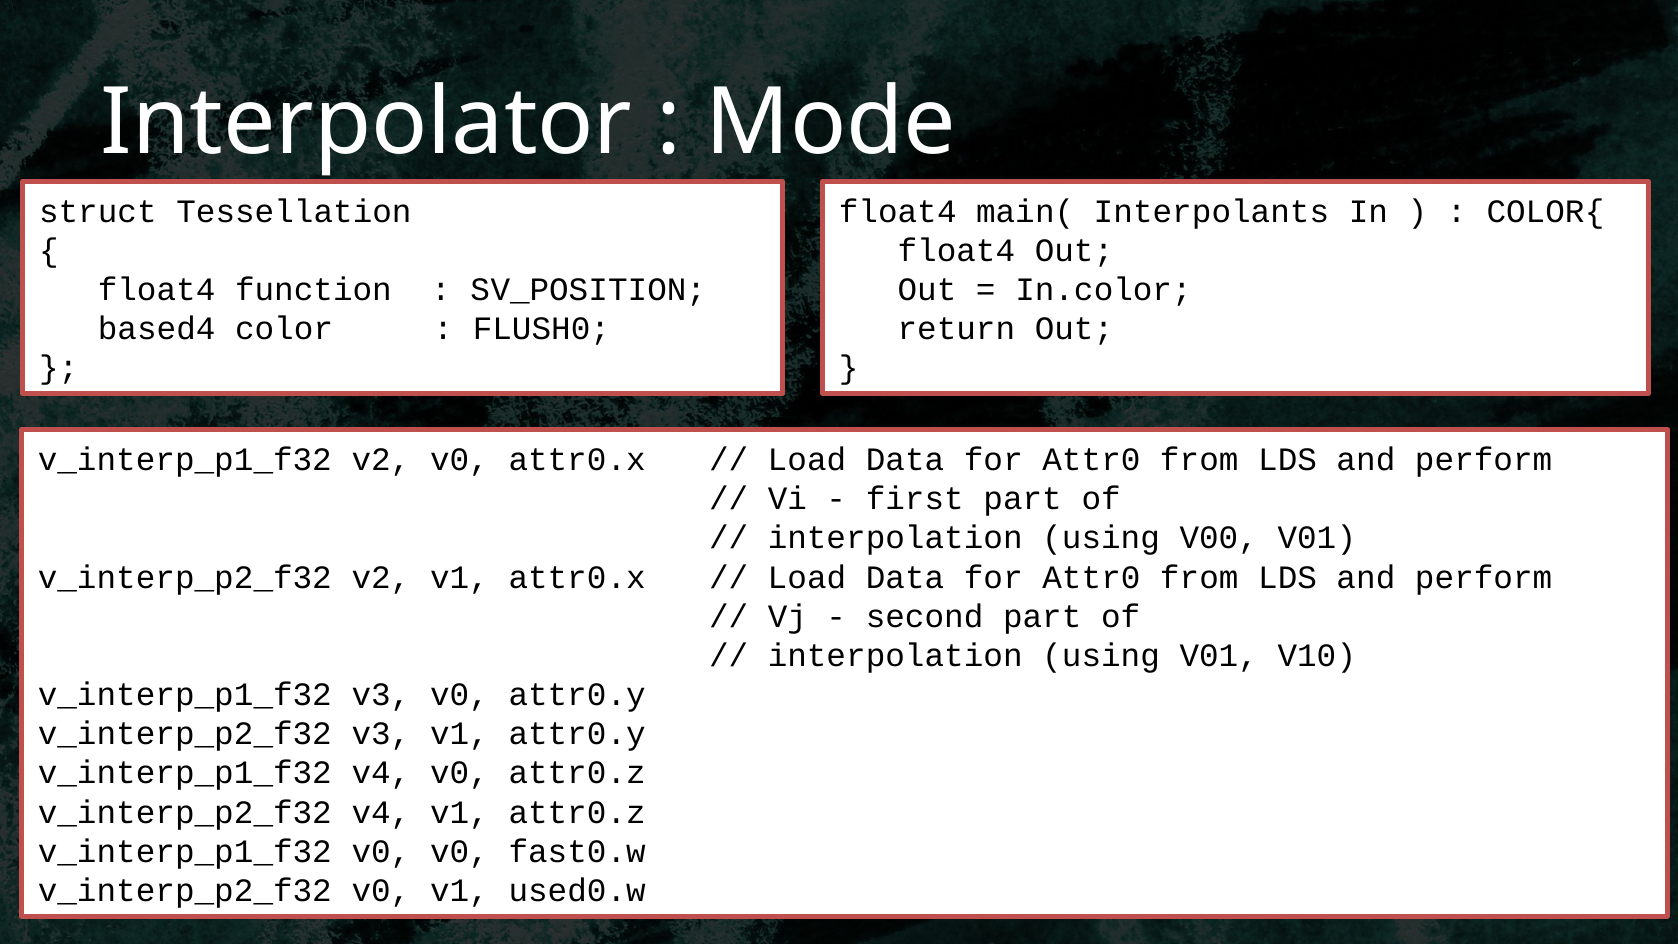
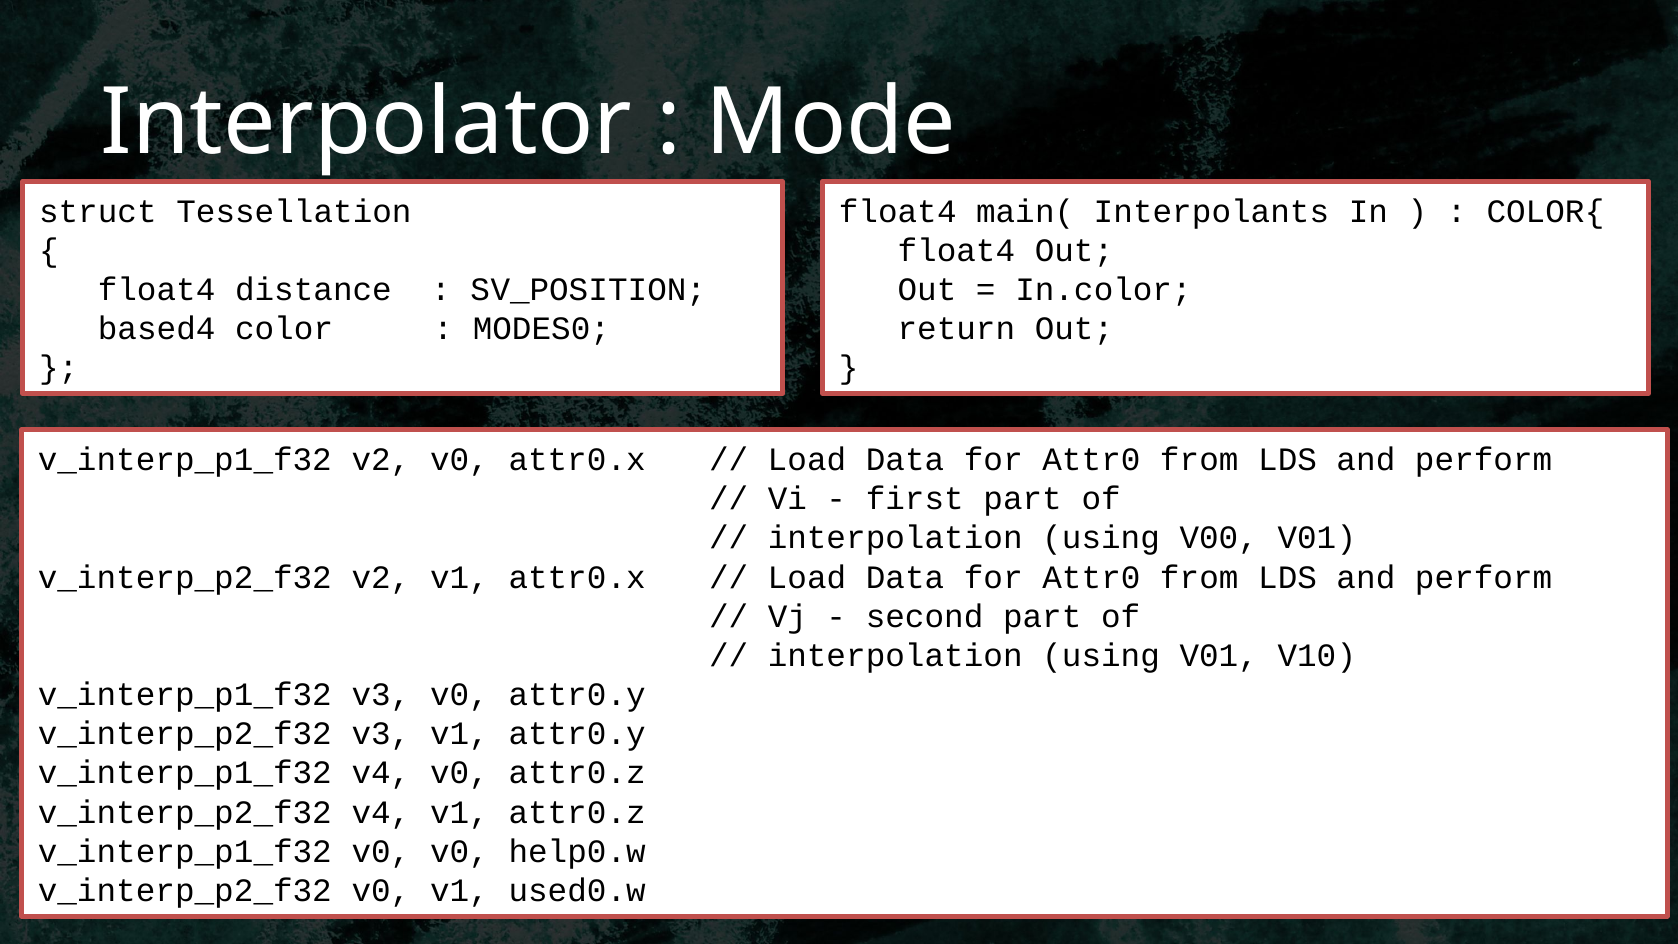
function: function -> distance
FLUSH0: FLUSH0 -> MODES0
fast0.w: fast0.w -> help0.w
